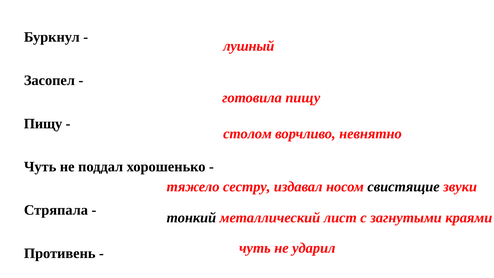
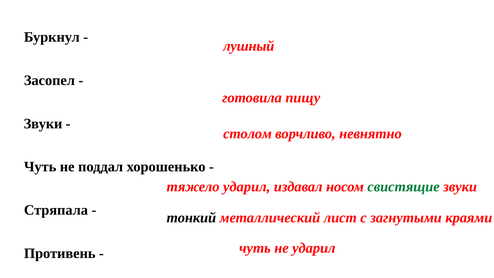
Пищу at (43, 124): Пищу -> Звуки
тяжело сестру: сестру -> ударил
свистящие colour: black -> green
